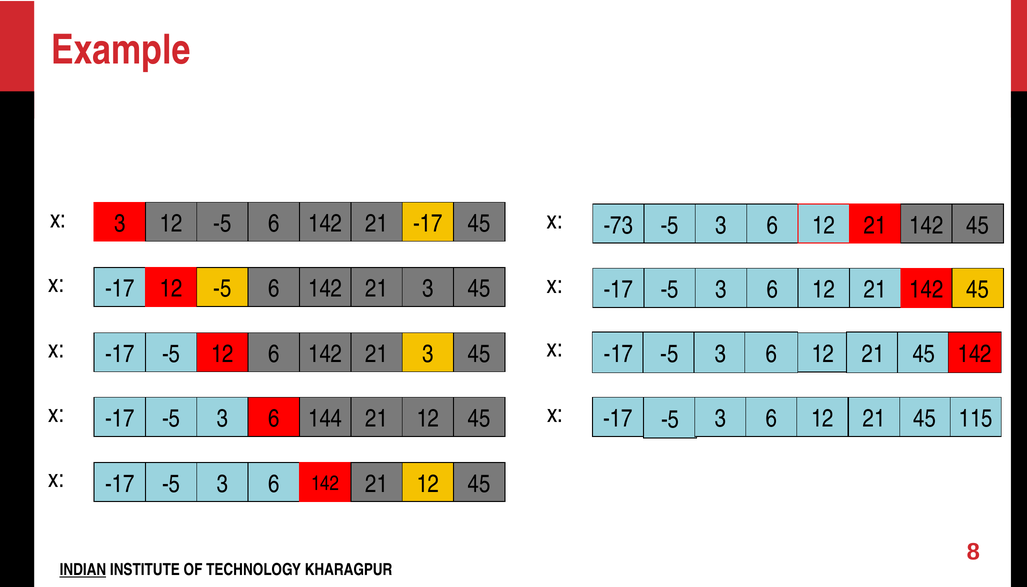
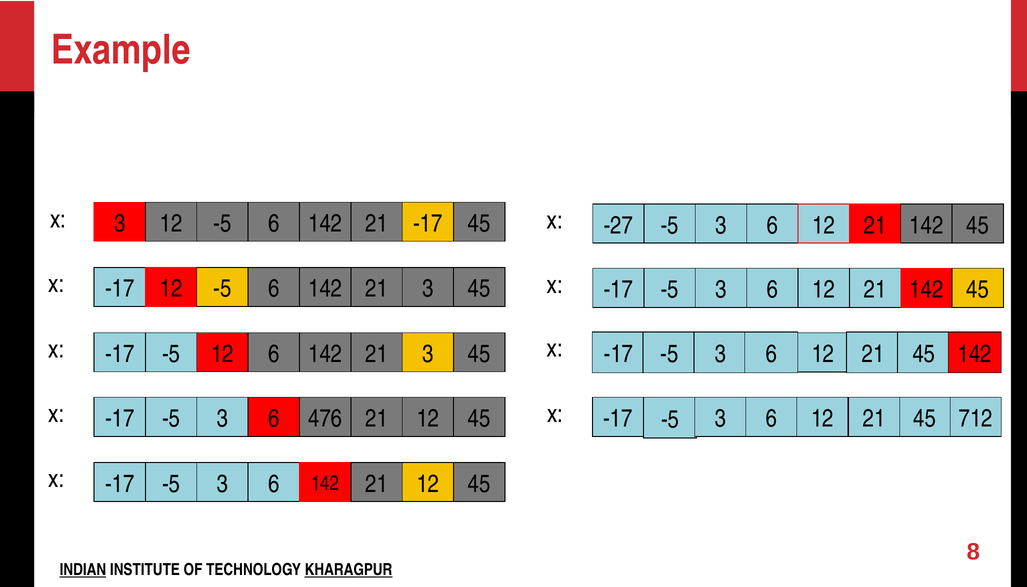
-73: -73 -> -27
144: 144 -> 476
115: 115 -> 712
KHARAGPUR underline: none -> present
